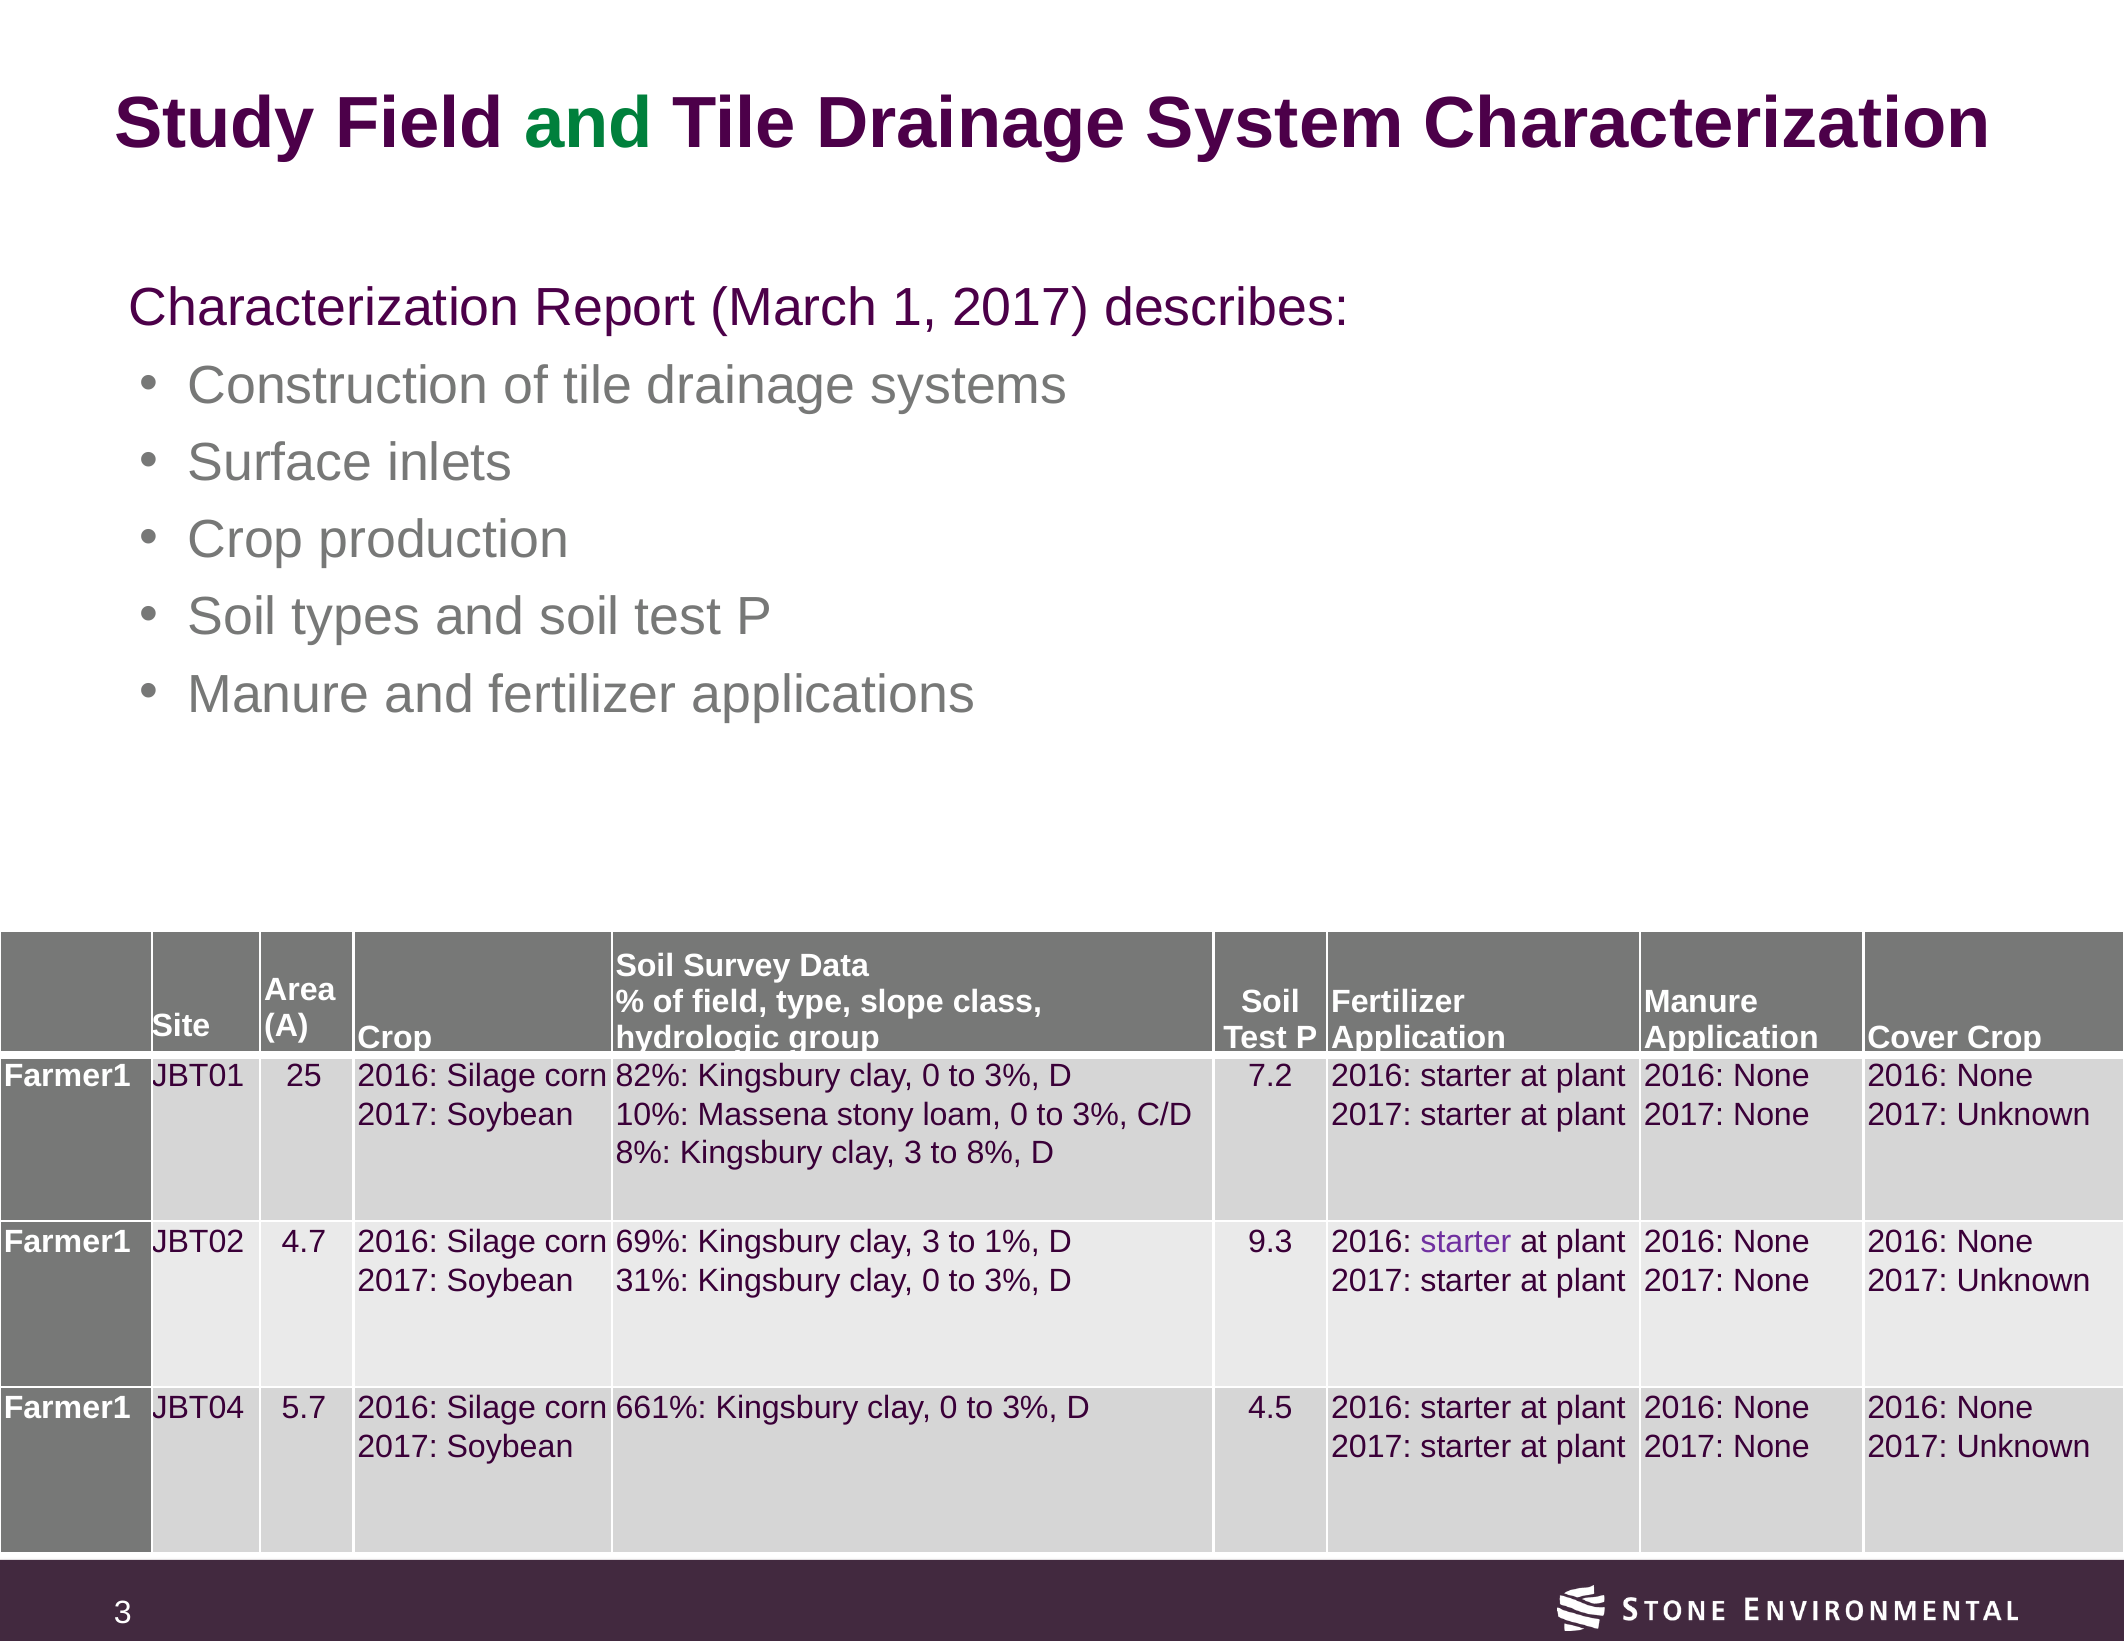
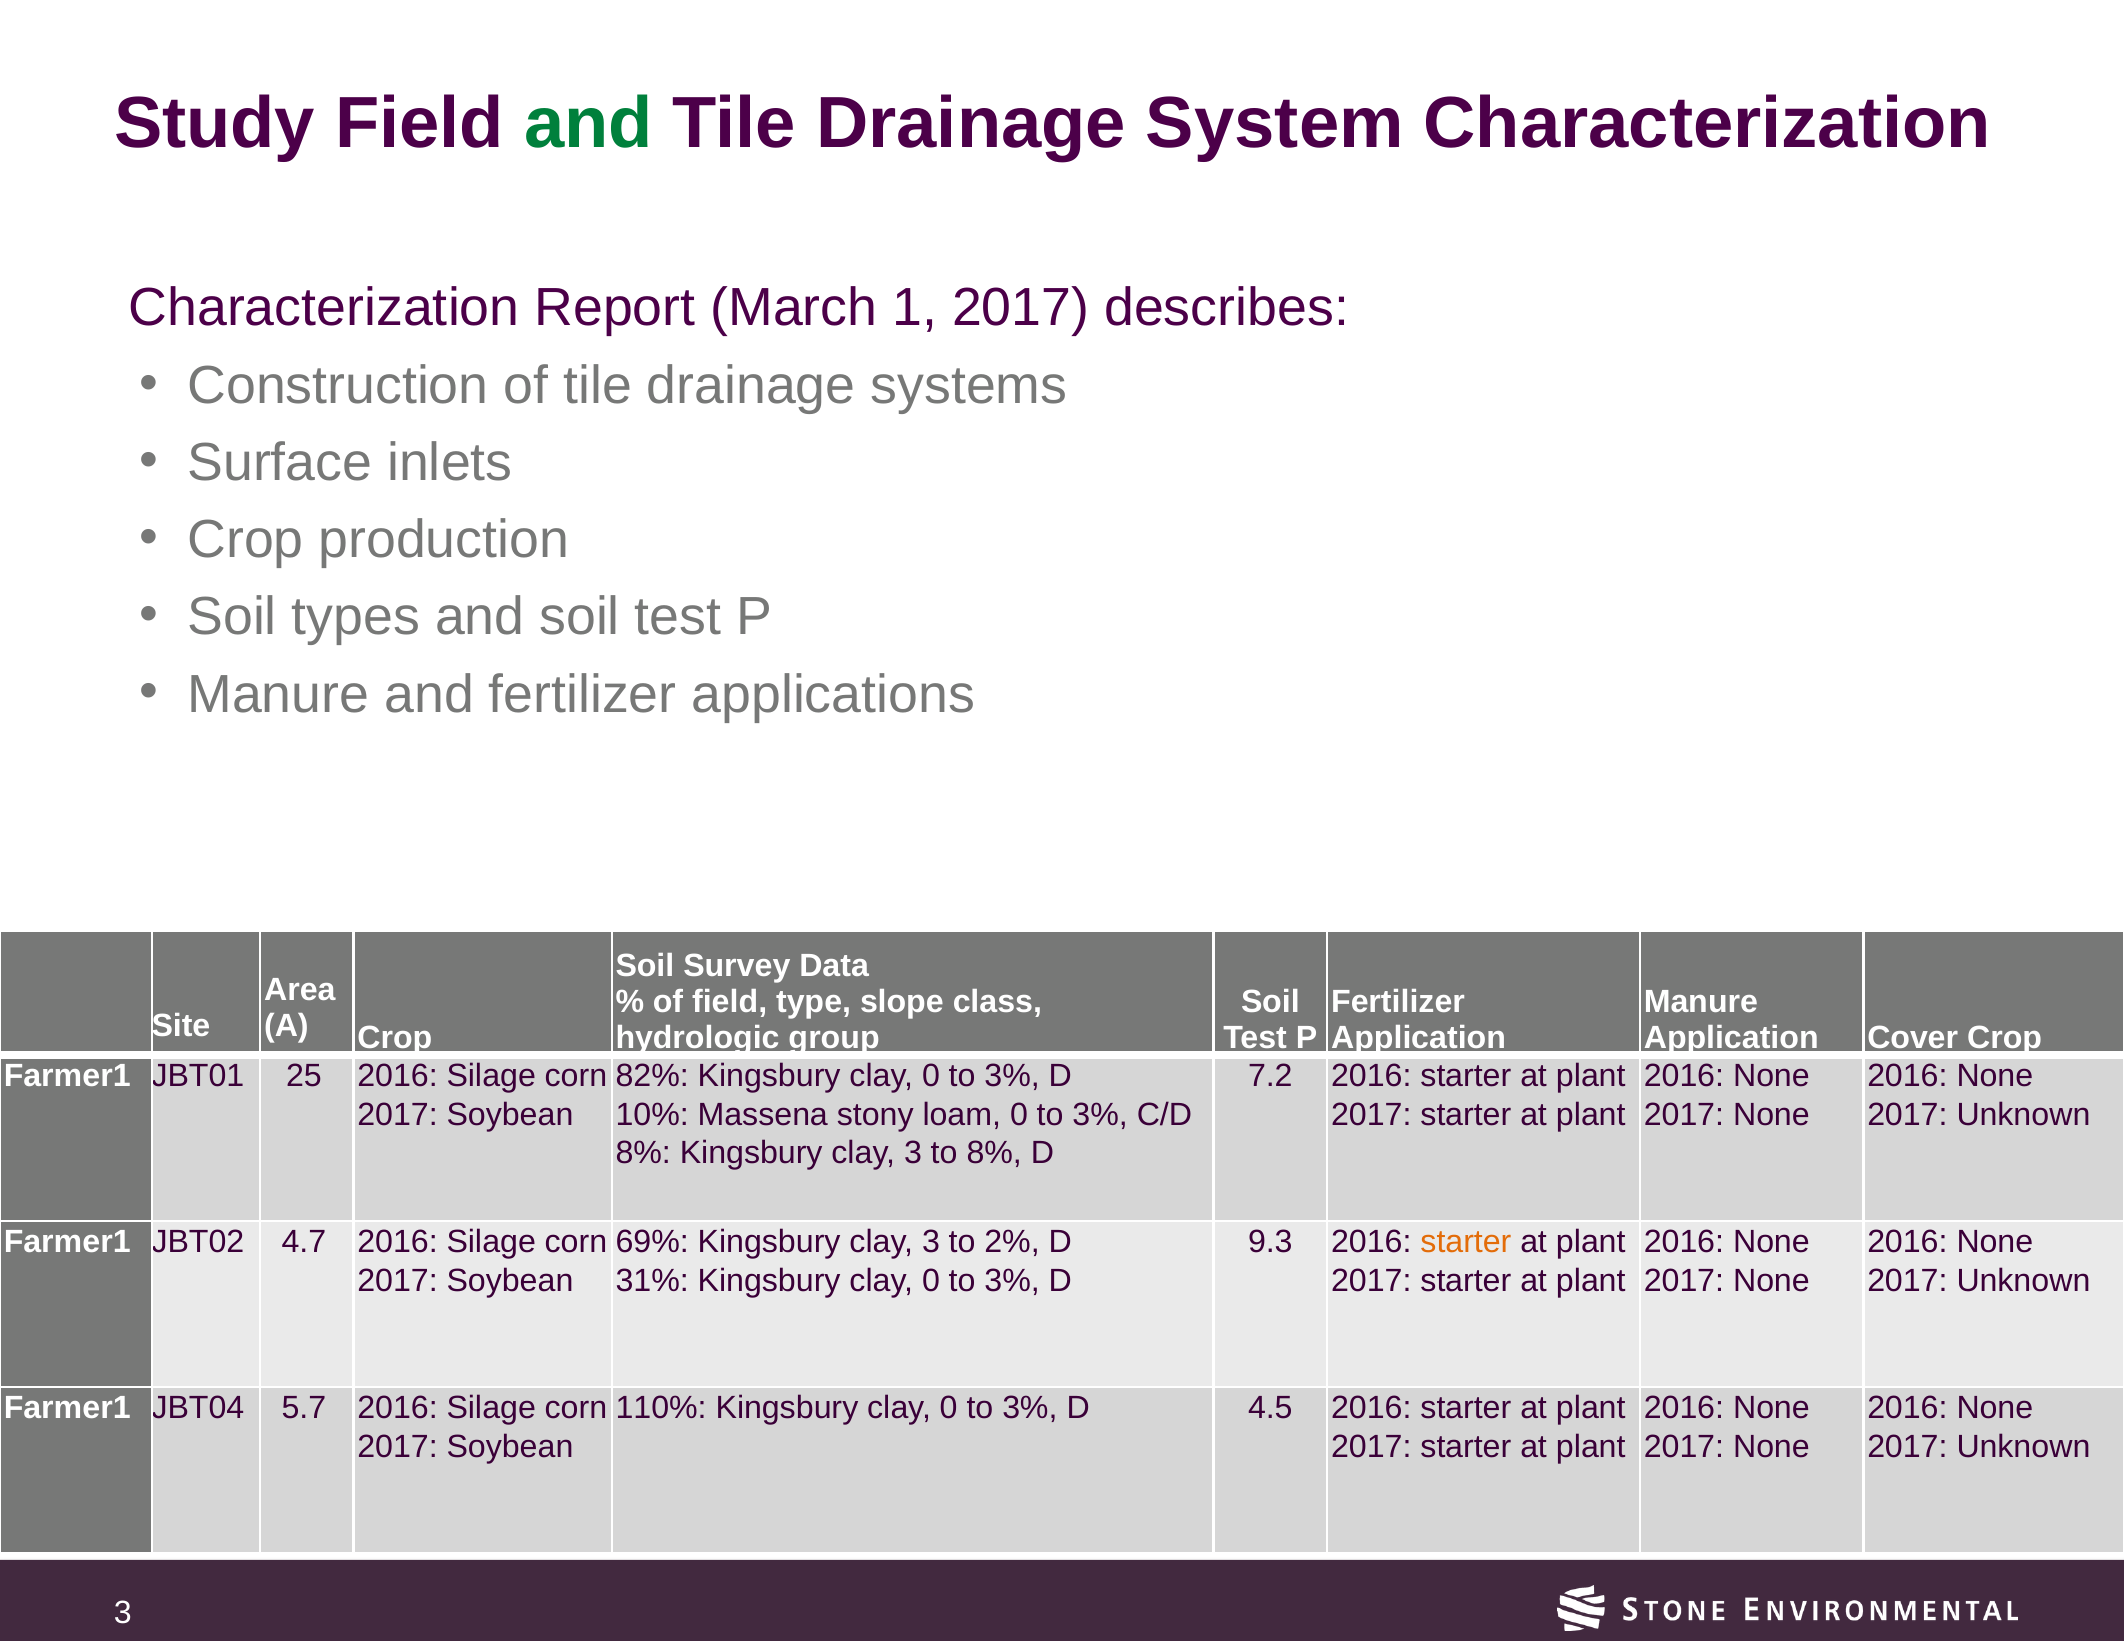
1%: 1% -> 2%
starter at (1466, 1242) colour: purple -> orange
661%: 661% -> 110%
